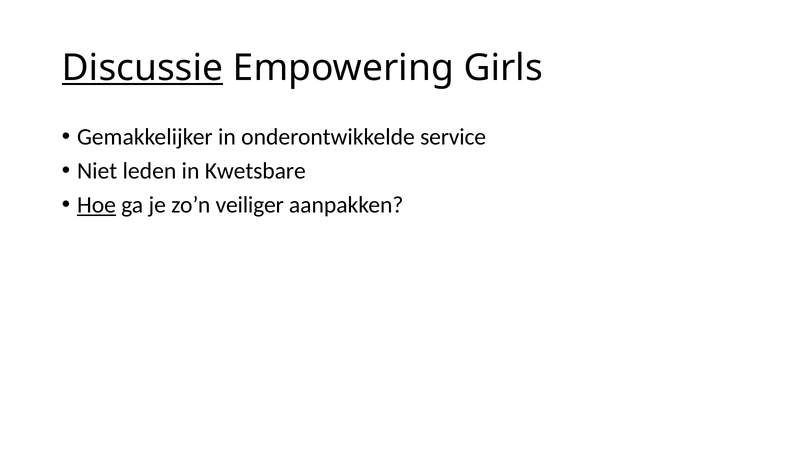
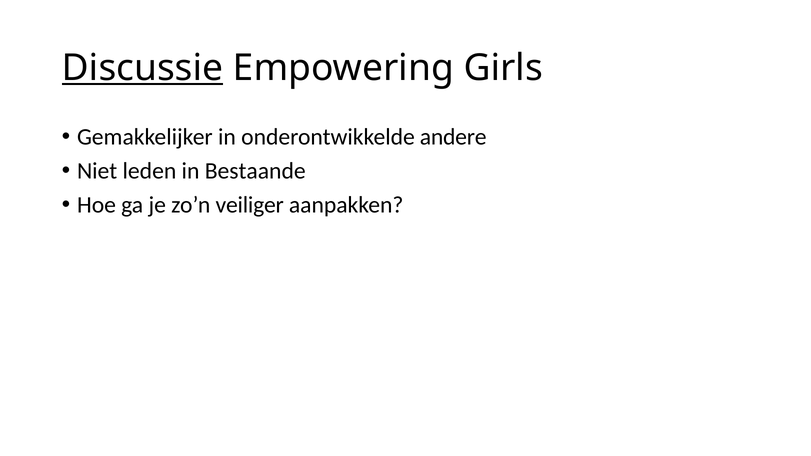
service: service -> andere
Kwetsbare: Kwetsbare -> Bestaande
Hoe underline: present -> none
